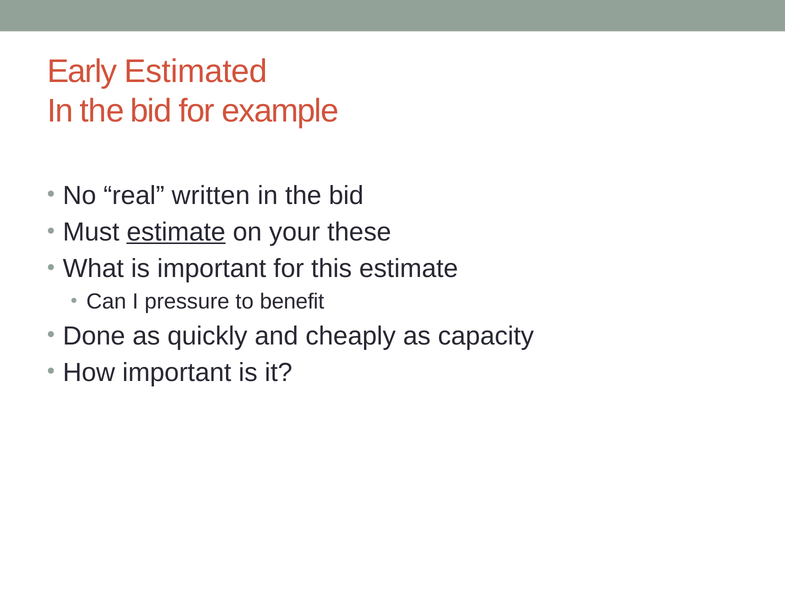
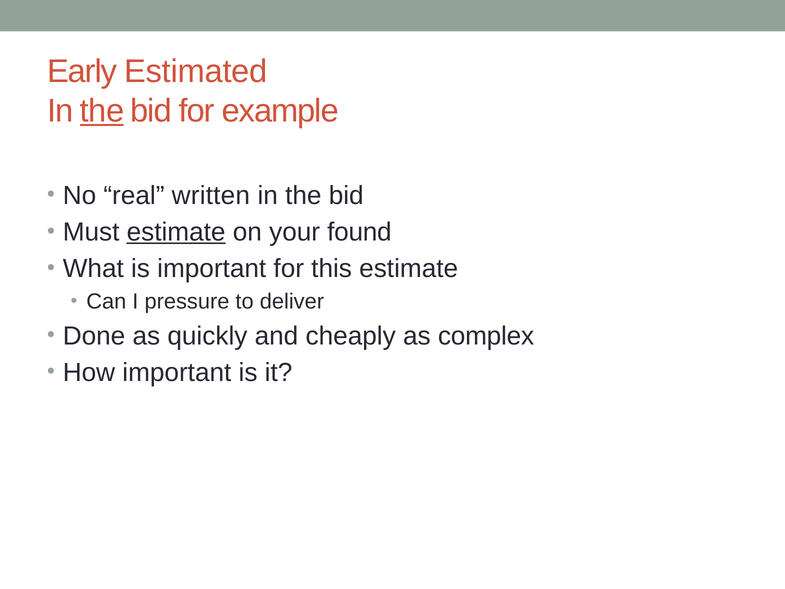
the at (102, 111) underline: none -> present
these: these -> found
benefit: benefit -> deliver
capacity: capacity -> complex
